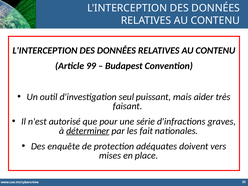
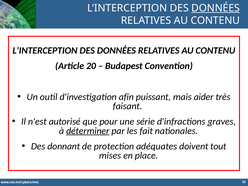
DONNÉES at (216, 8) underline: none -> present
99: 99 -> 20
seul: seul -> afin
enquête: enquête -> donnant
vers: vers -> tout
